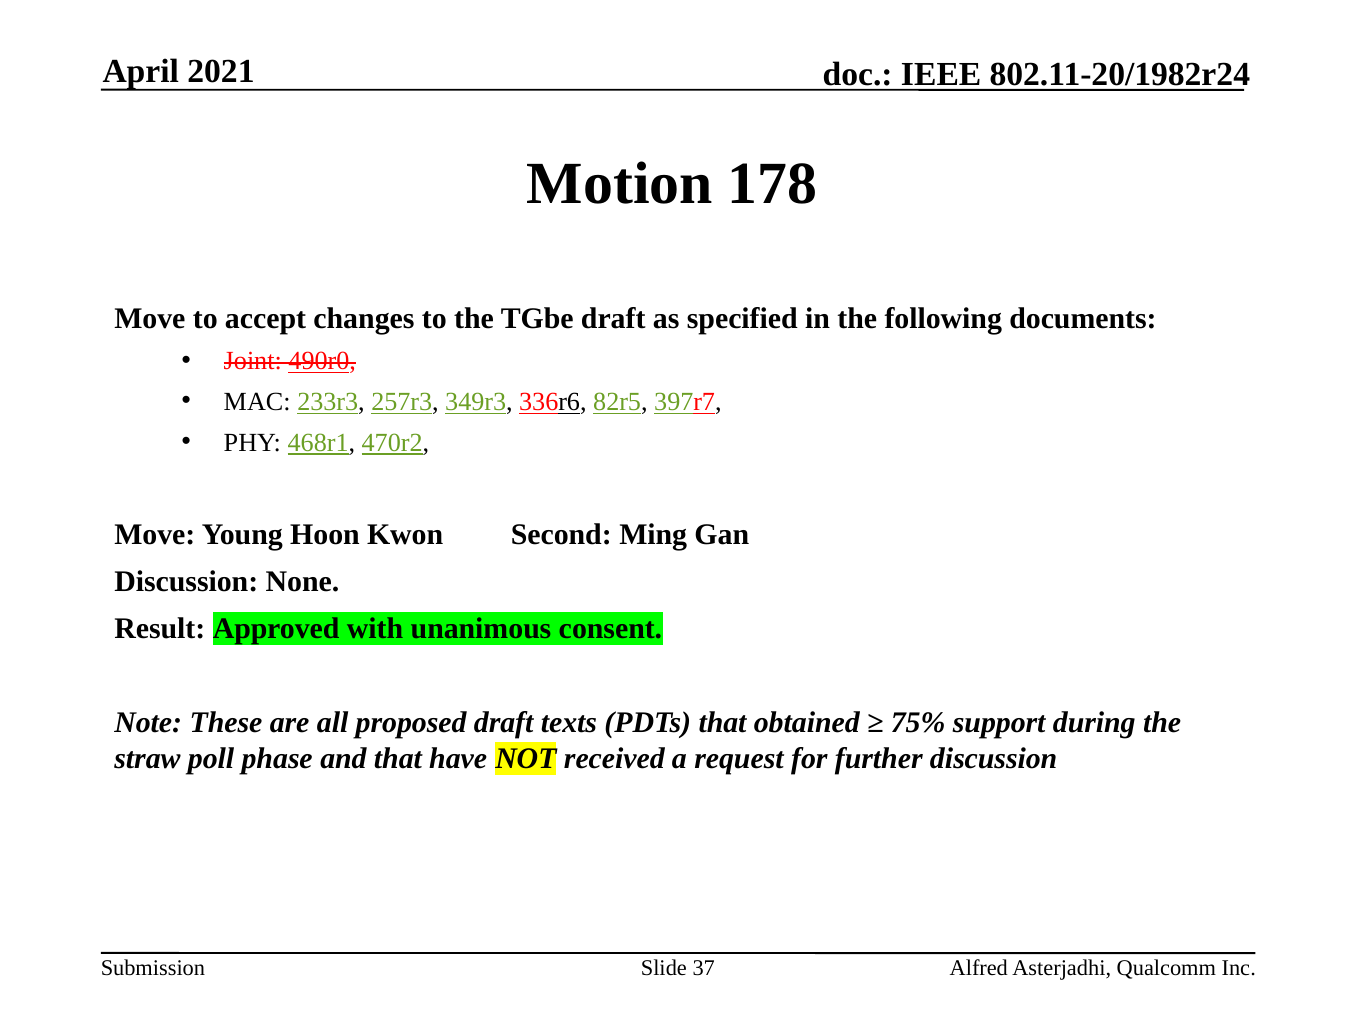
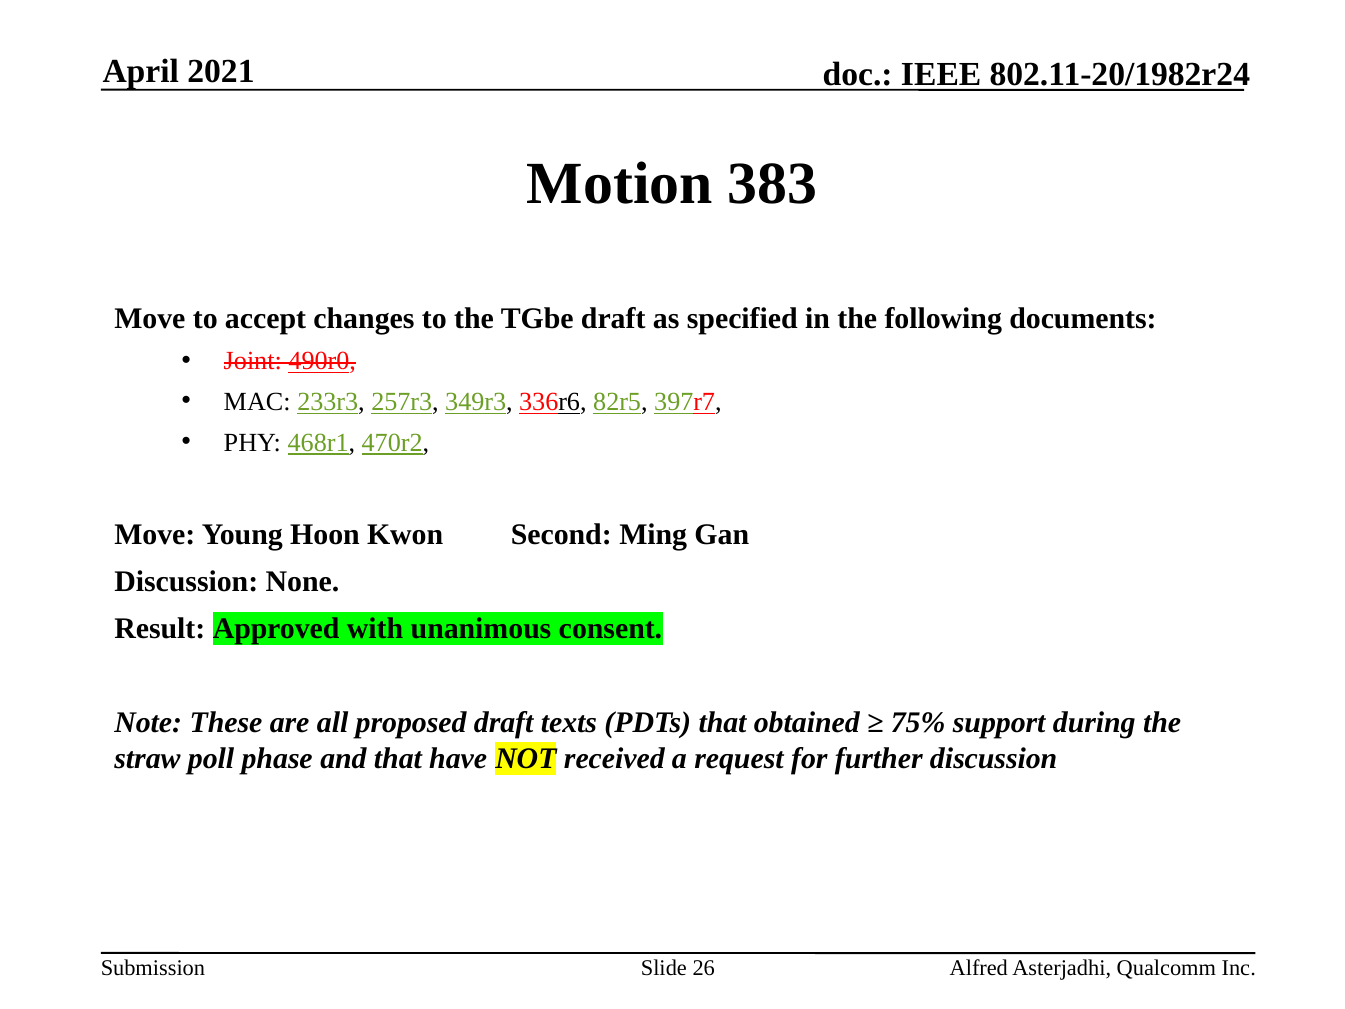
178: 178 -> 383
37: 37 -> 26
